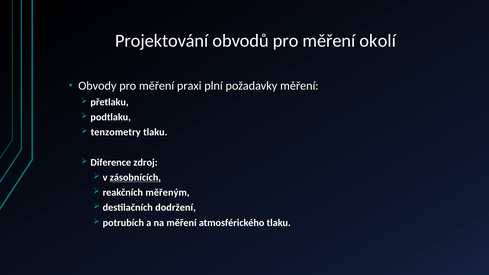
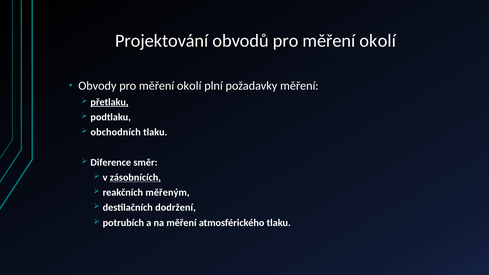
Obvody pro měření praxi: praxi -> okolí
přetlaku underline: none -> present
tenzometry: tenzometry -> obchodních
zdroj: zdroj -> směr
